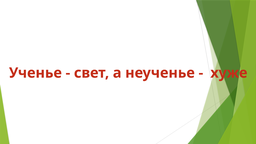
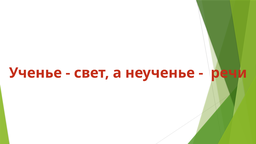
хуже: хуже -> речи
